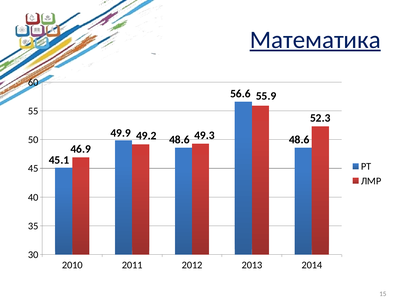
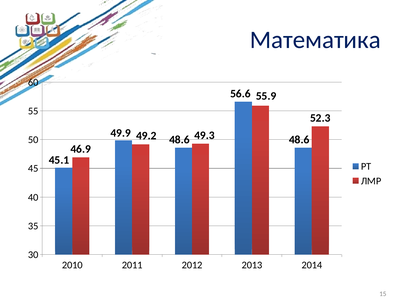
Математика underline: present -> none
